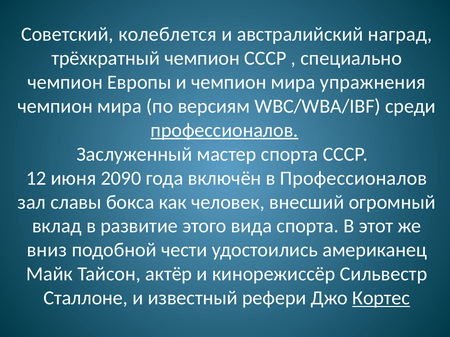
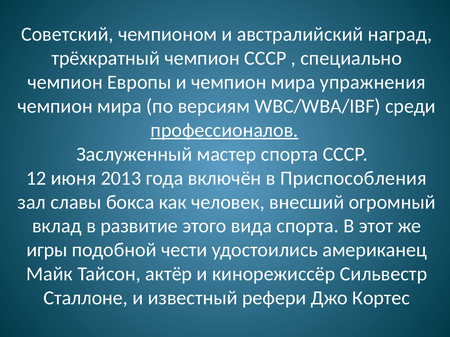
колеблется: колеблется -> чемпионом
2090: 2090 -> 2013
в Профессионалов: Профессионалов -> Приспособления
вниз: вниз -> игры
Кортес underline: present -> none
